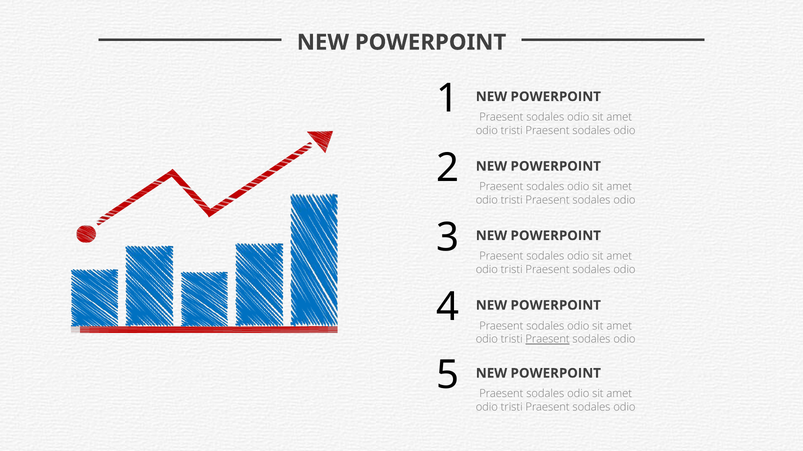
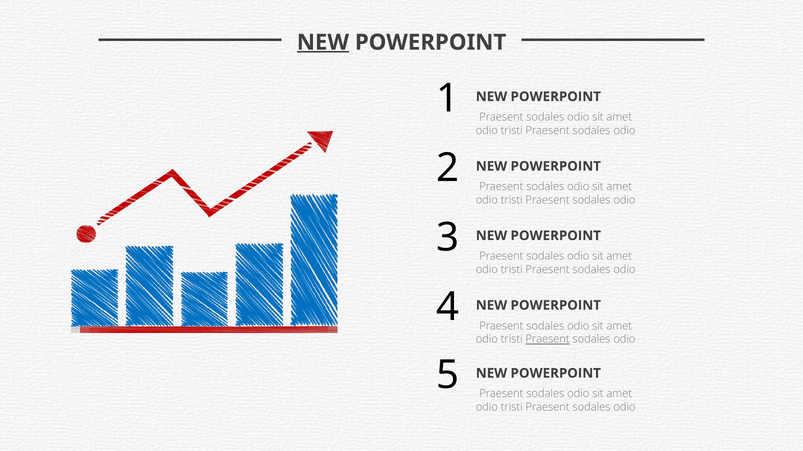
NEW at (323, 42) underline: none -> present
